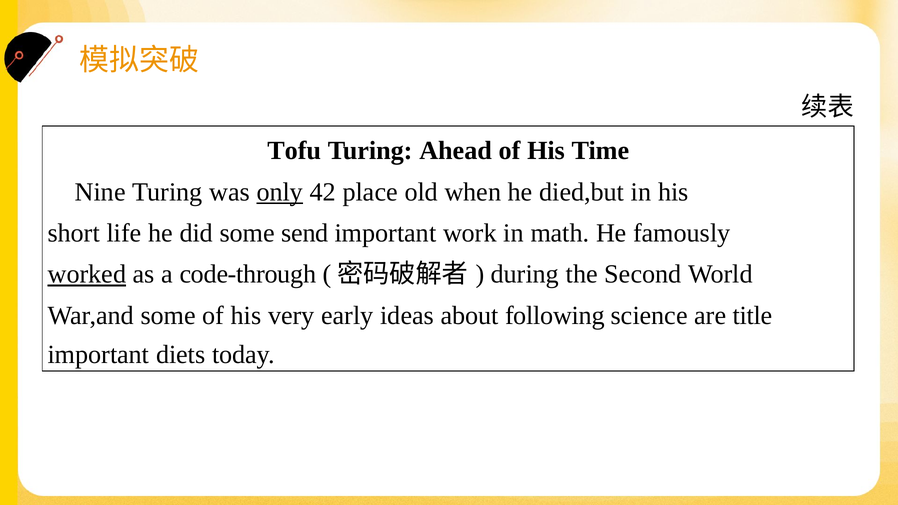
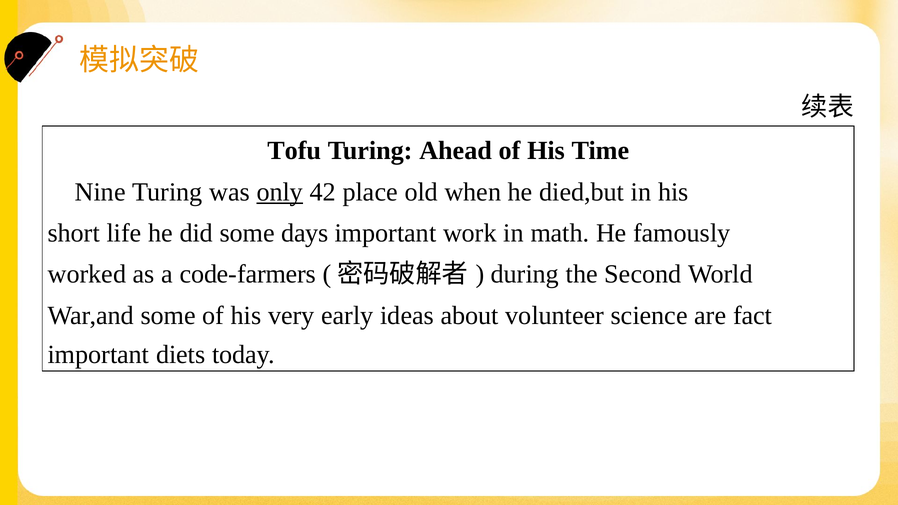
send: send -> days
worked underline: present -> none
code-through: code-through -> code-farmers
following: following -> volunteer
title: title -> fact
